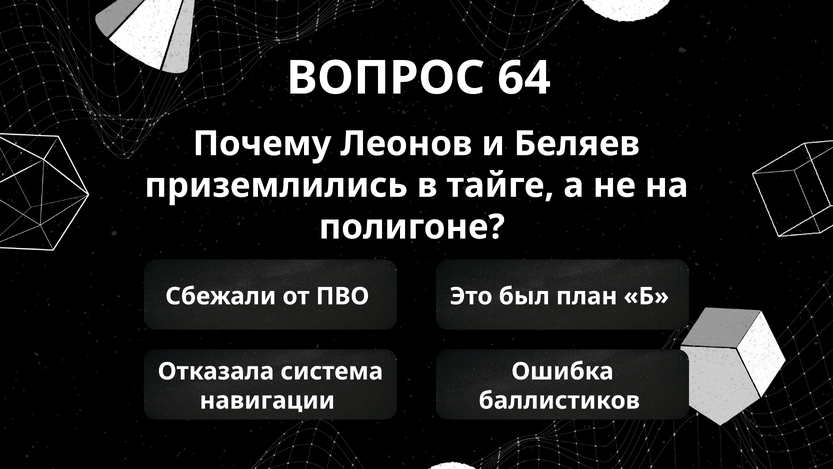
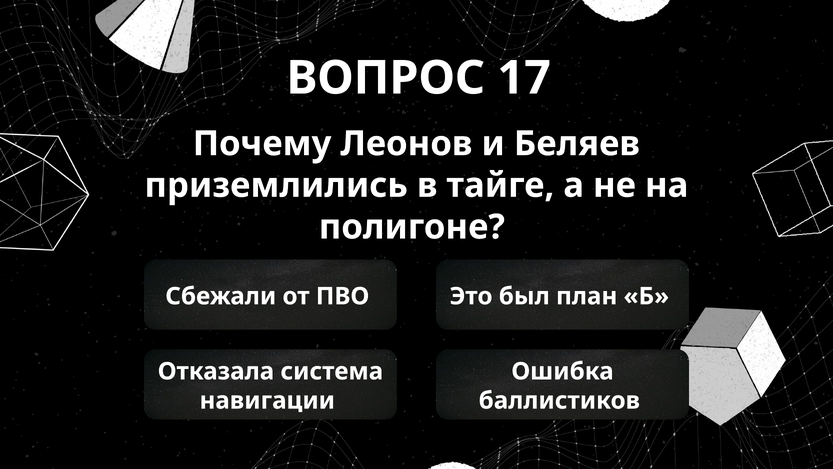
64: 64 -> 17
